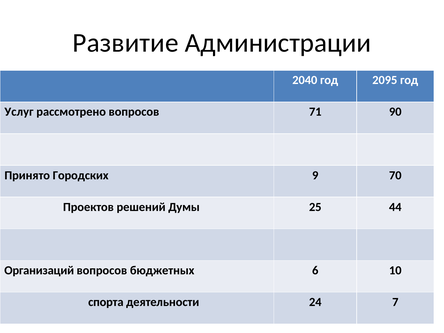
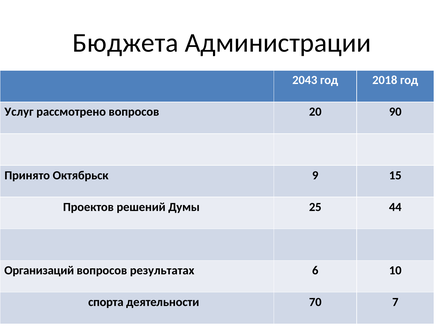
Развитие: Развитие -> Бюджета
2040: 2040 -> 2043
2095: 2095 -> 2018
71: 71 -> 20
Городских: Городских -> Октябрьск
70: 70 -> 15
бюджетных: бюджетных -> результатах
24: 24 -> 70
